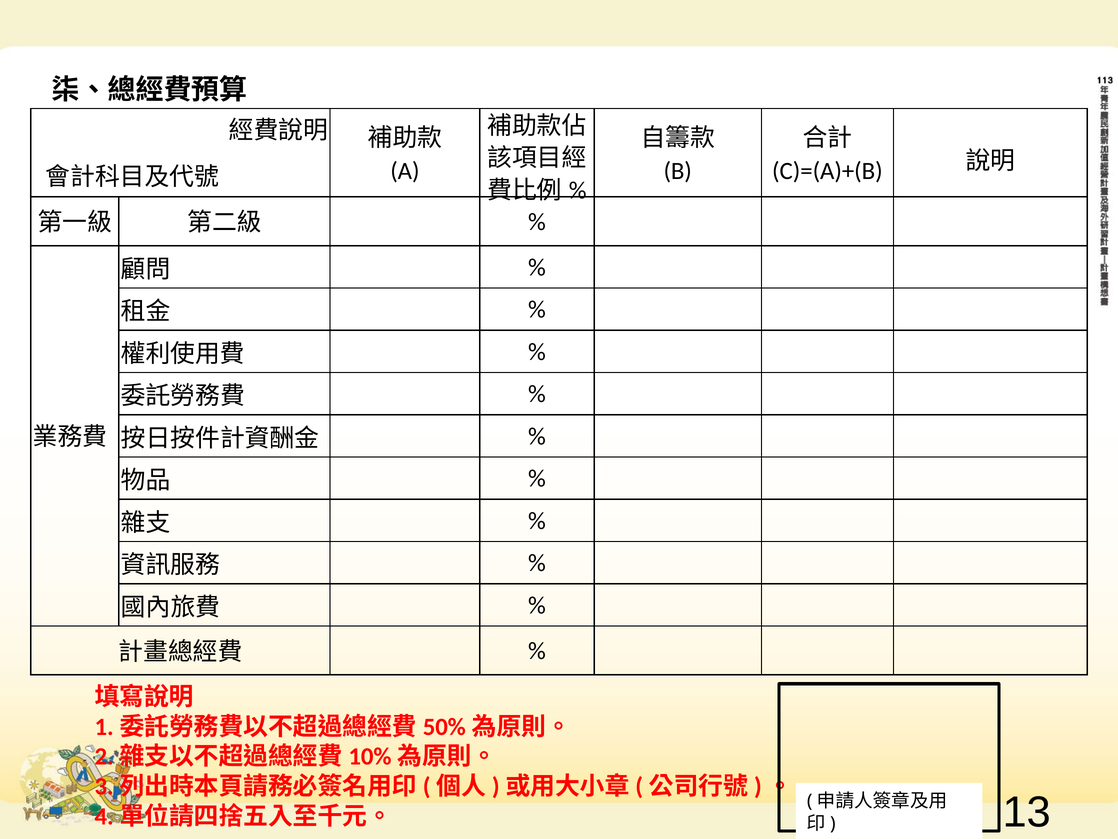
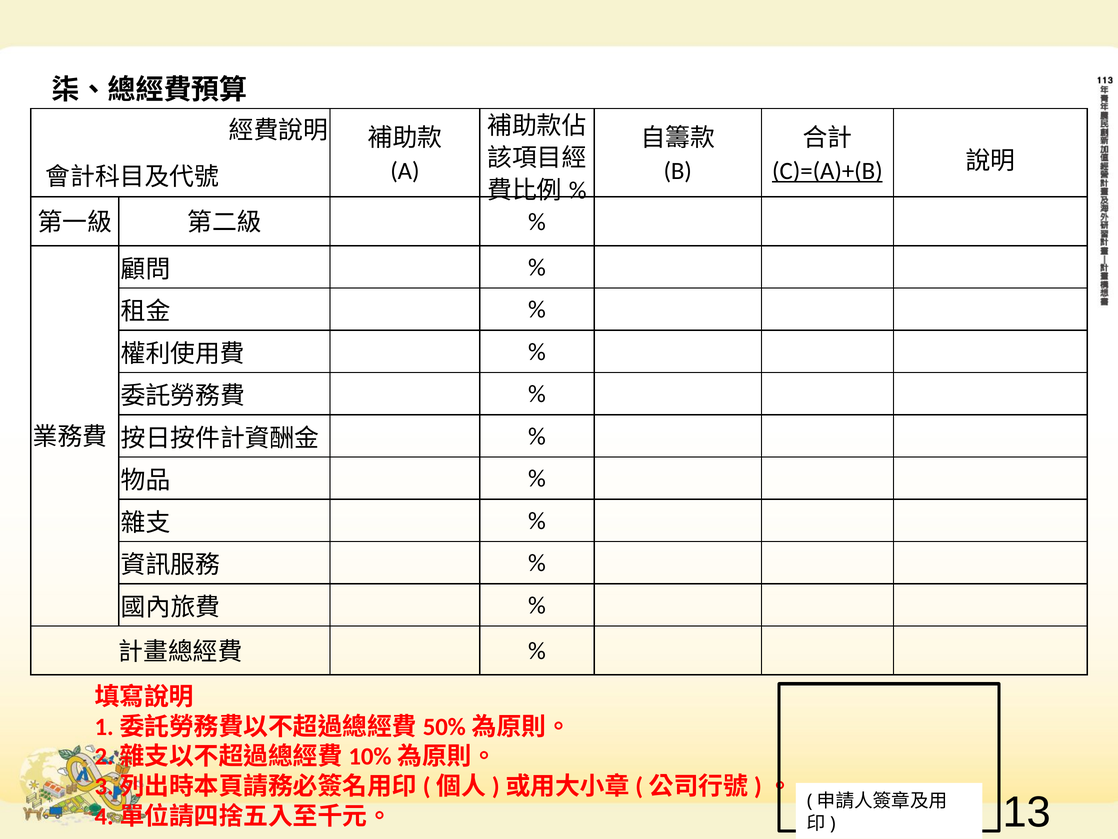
C)=(A)+(B underline: none -> present
